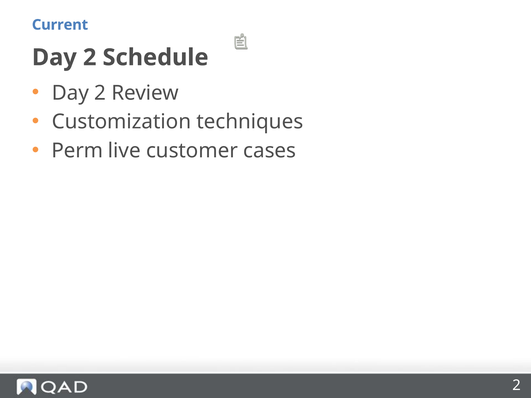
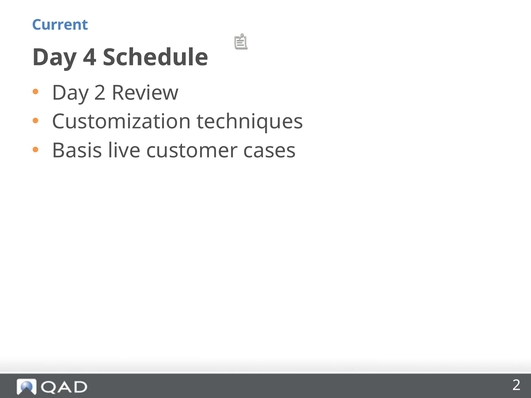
2 at (90, 57): 2 -> 4
Perm: Perm -> Basis
